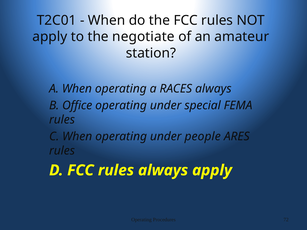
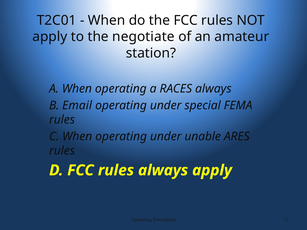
Office: Office -> Email
people: people -> unable
